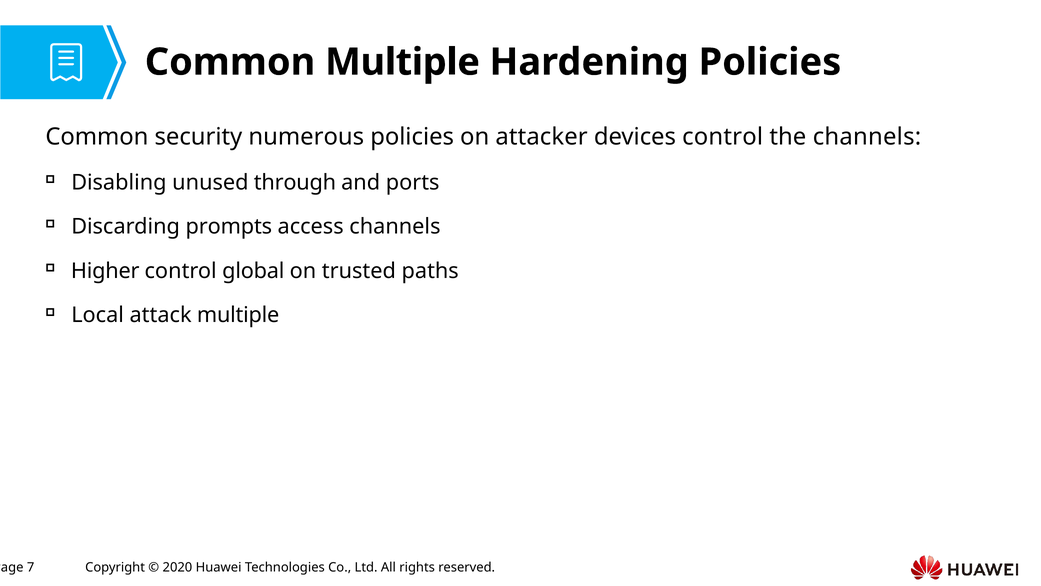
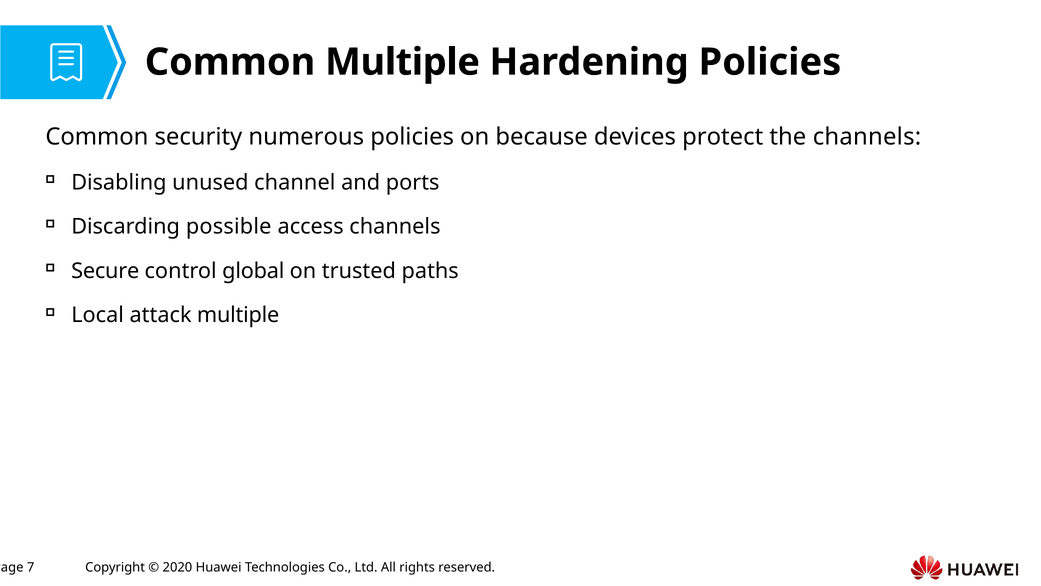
attacker: attacker -> because
devices control: control -> protect
through: through -> channel
prompts: prompts -> possible
Higher: Higher -> Secure
